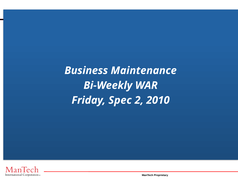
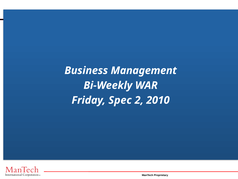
Maintenance: Maintenance -> Management
